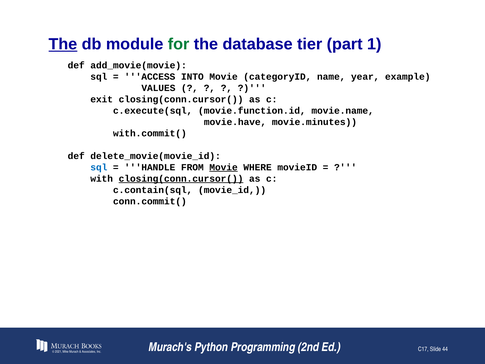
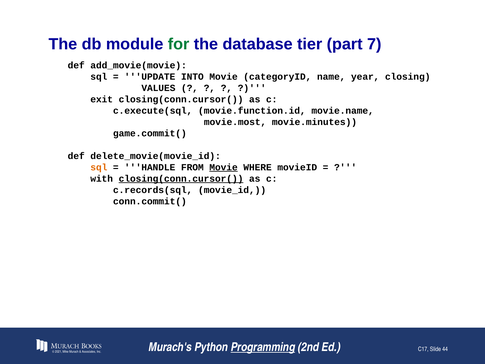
The at (63, 44) underline: present -> none
1: 1 -> 7
ACCESS: ACCESS -> UPDATE
example: example -> closing
movie.have: movie.have -> movie.most
with.commit(: with.commit( -> game.commit(
sql at (99, 167) colour: blue -> orange
c.contain(sql: c.contain(sql -> c.records(sql
Programming underline: none -> present
